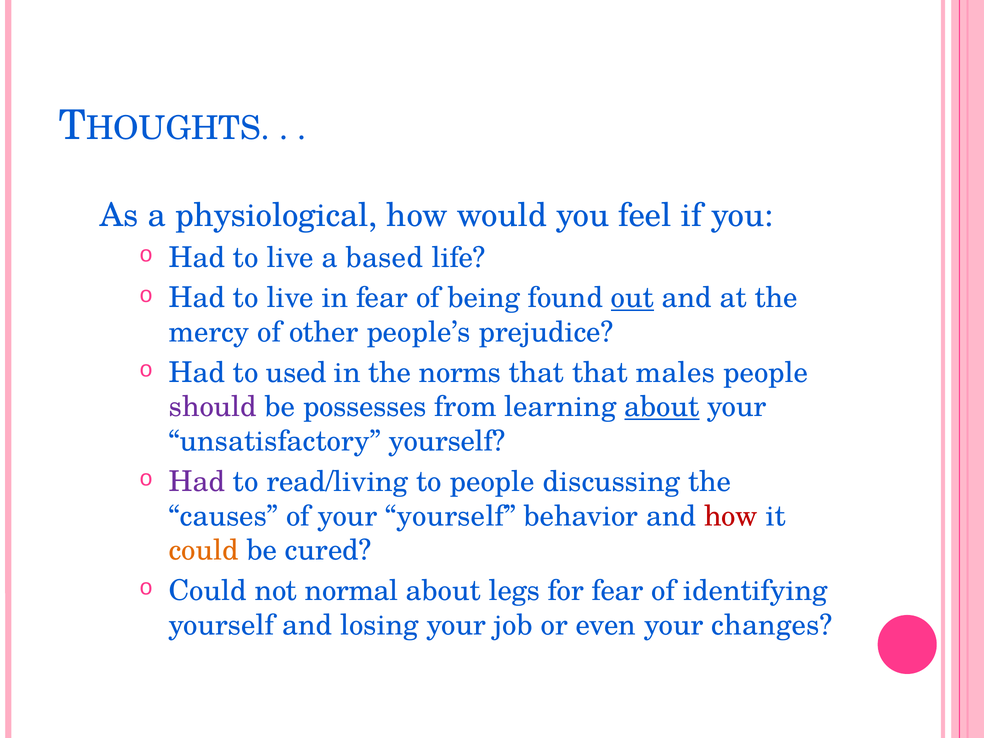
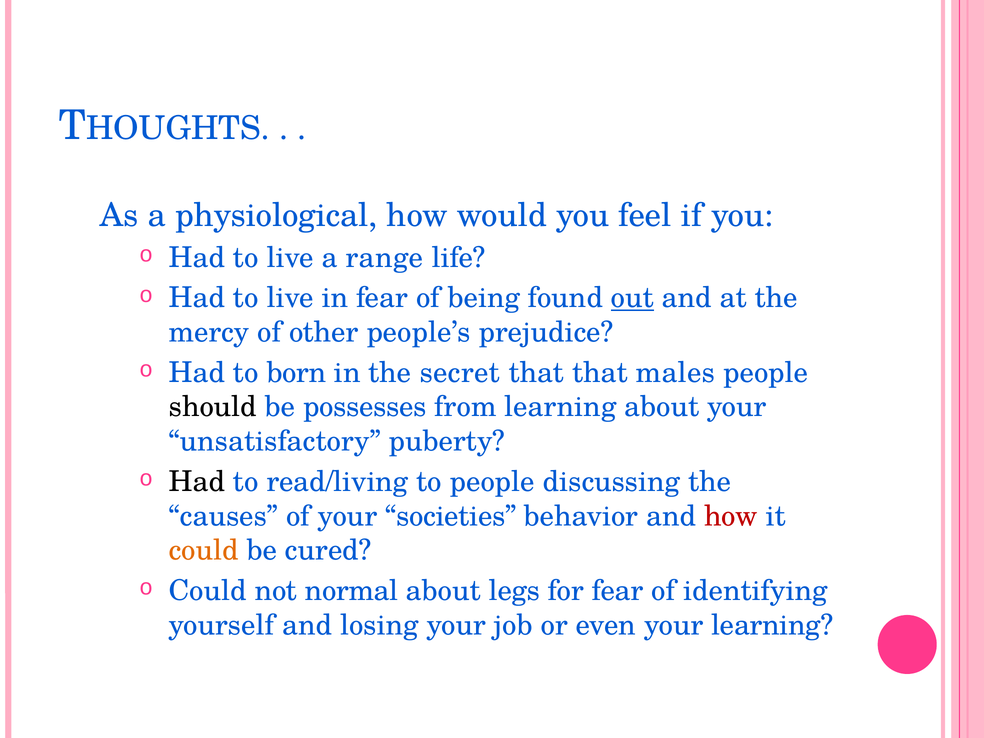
based: based -> range
used: used -> born
norms: norms -> secret
should colour: purple -> black
about at (662, 407) underline: present -> none
unsatisfactory yourself: yourself -> puberty
Had at (197, 482) colour: purple -> black
your yourself: yourself -> societies
your changes: changes -> learning
